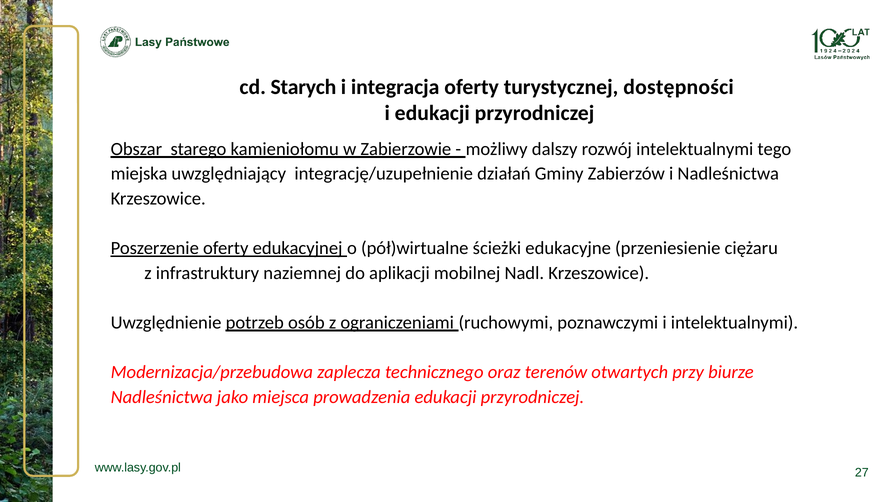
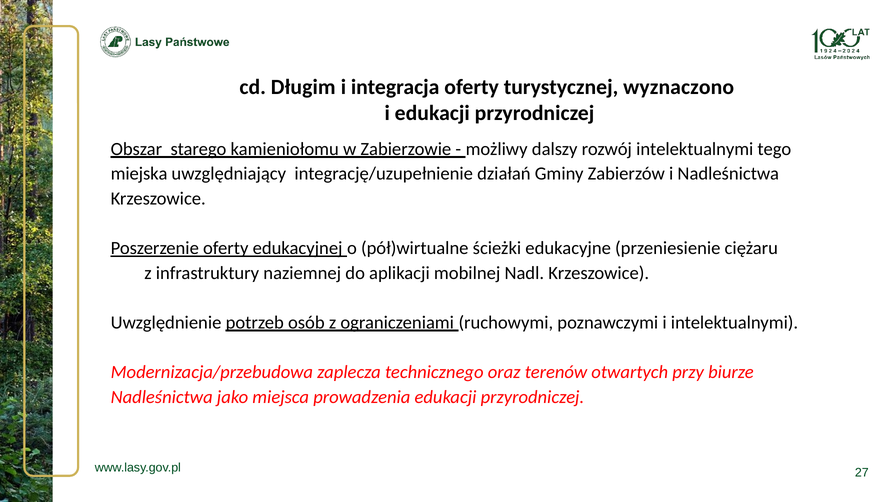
Starych: Starych -> Długim
dostępności: dostępności -> wyznaczono
